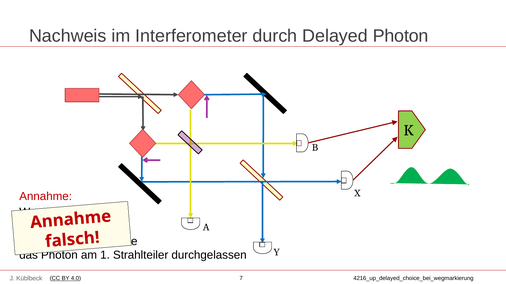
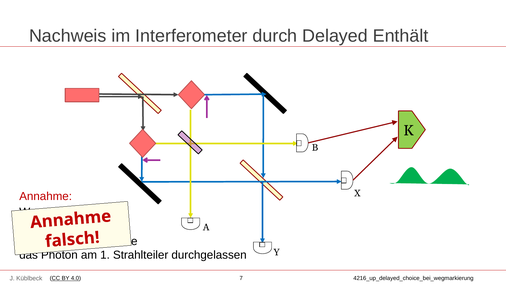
Delayed Photon: Photon -> Enthält
